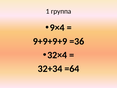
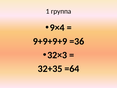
32×4: 32×4 -> 32×3
32+34: 32+34 -> 32+35
